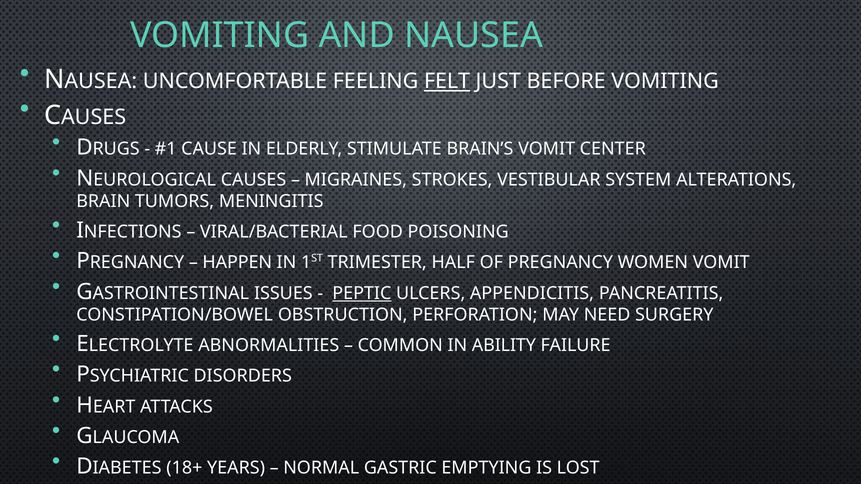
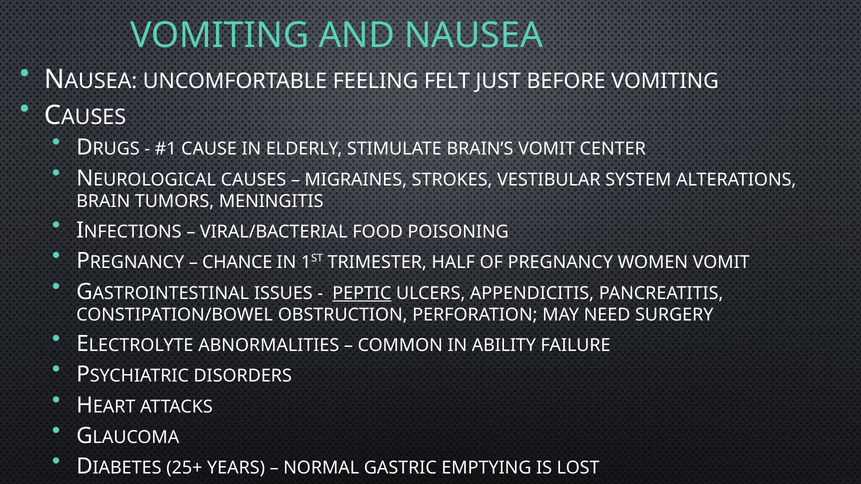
FELT underline: present -> none
HAPPEN: HAPPEN -> CHANCE
18+: 18+ -> 25+
